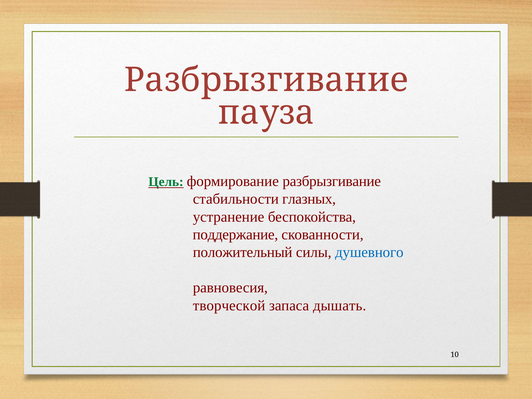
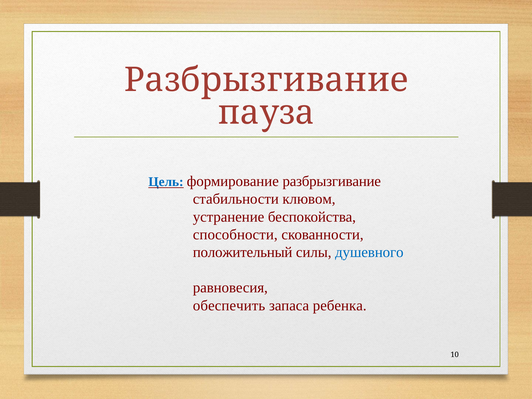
Цель colour: green -> blue
глазных: глазных -> клювом
поддержание: поддержание -> способности
творческой: творческой -> обеспечить
дышать: дышать -> ребенка
